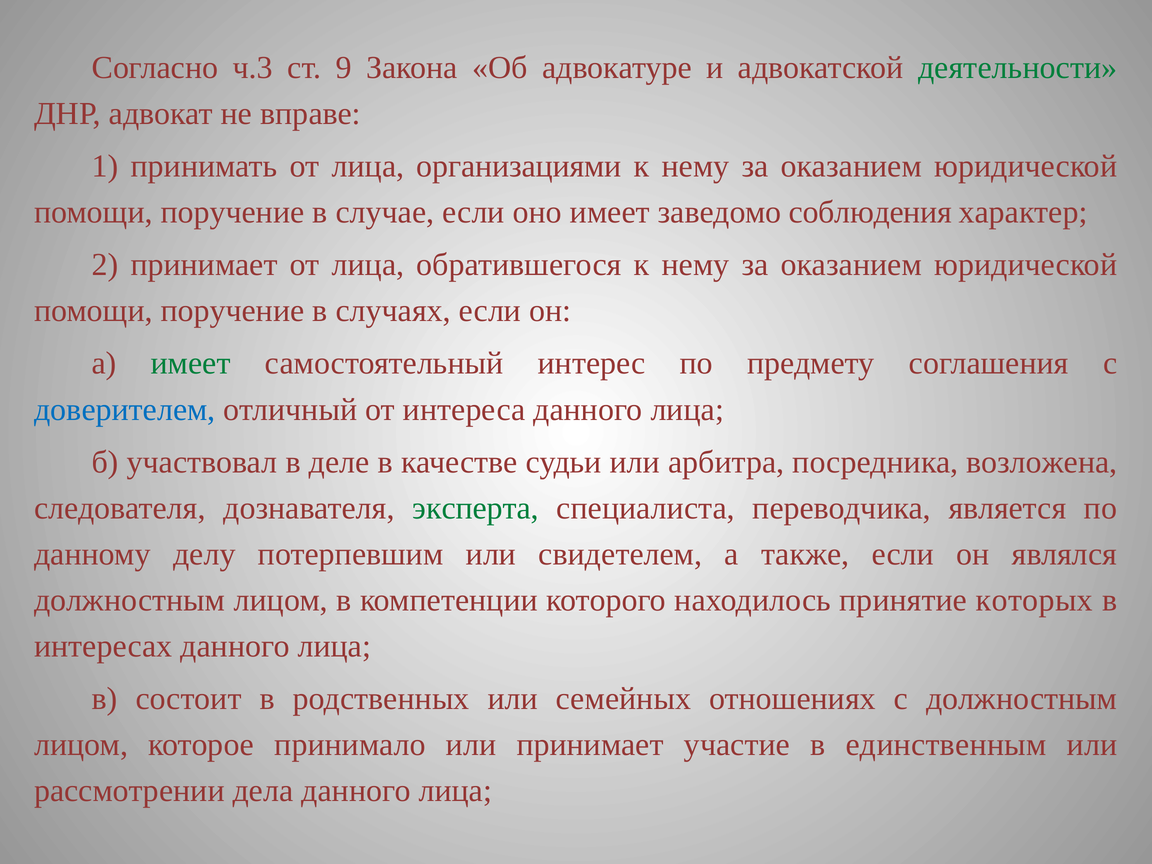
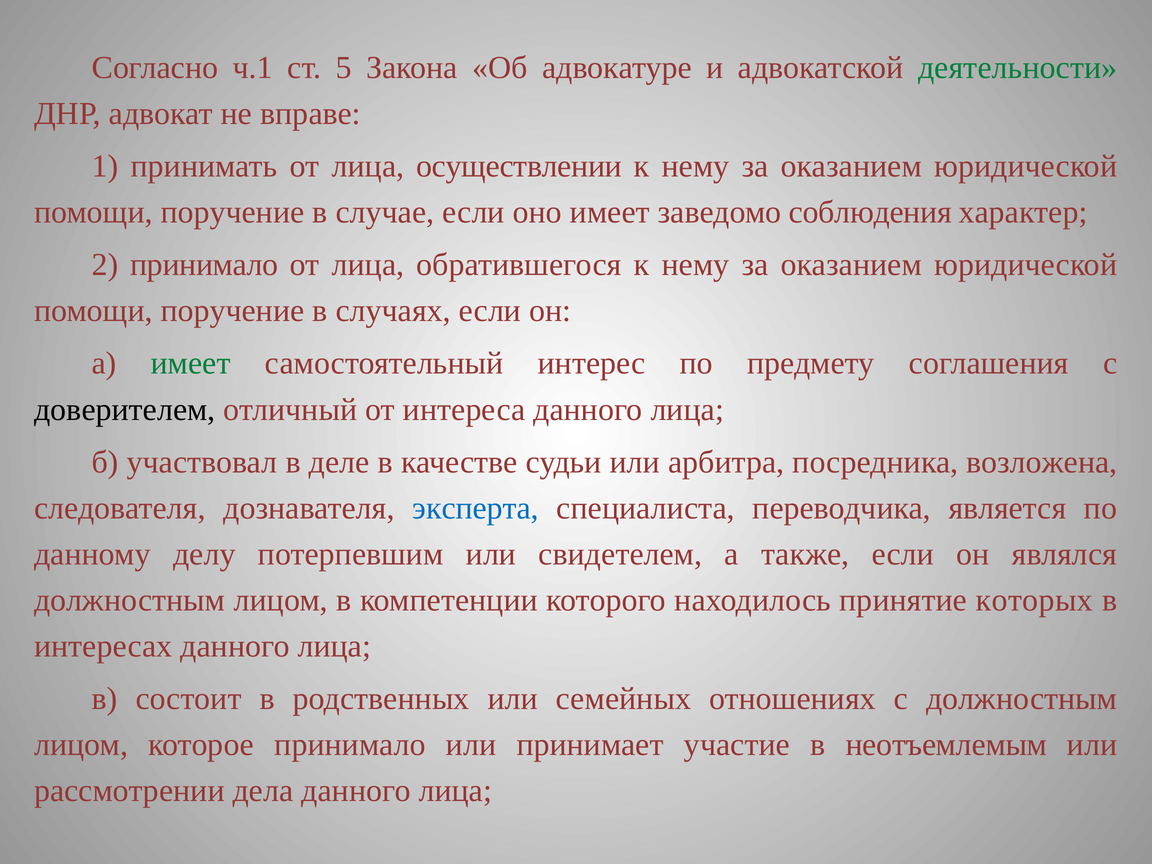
ч.3: ч.3 -> ч.1
9: 9 -> 5
организациями: организациями -> осуществлении
2 принимает: принимает -> принимало
доверителем colour: blue -> black
эксперта colour: green -> blue
единственным: единственным -> неотъемлемым
